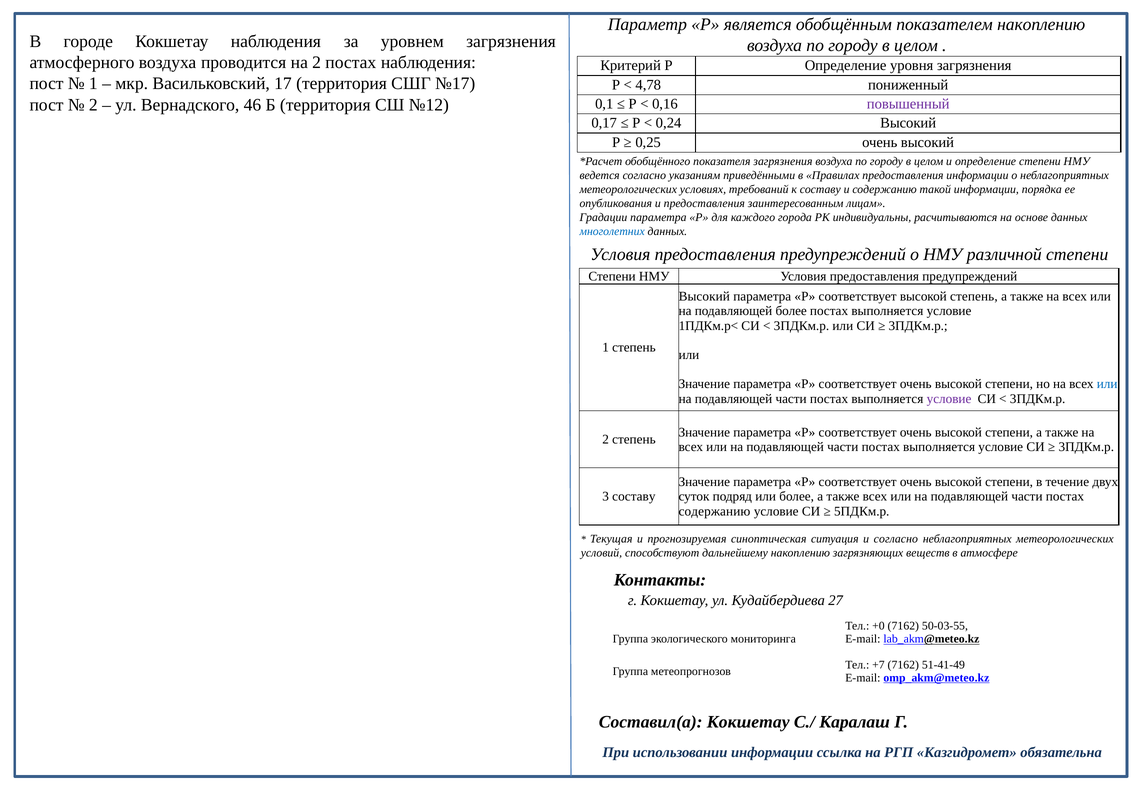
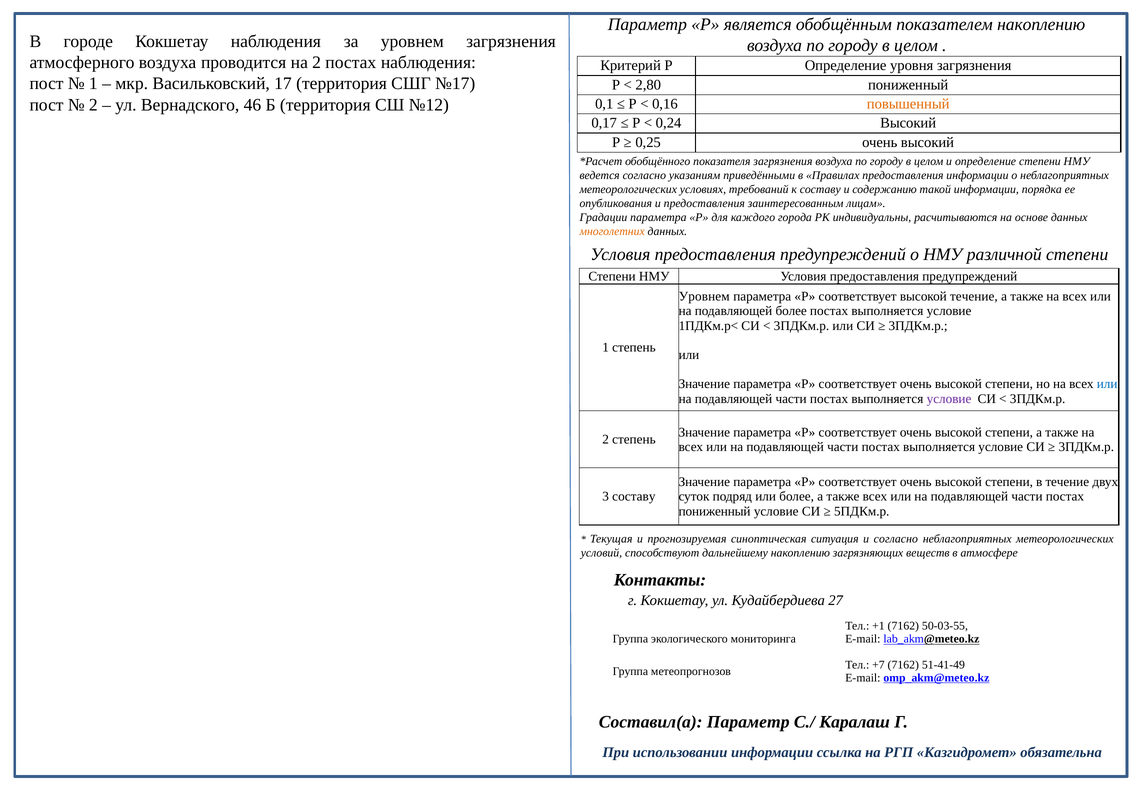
4,78: 4,78 -> 2,80
повышенный colour: purple -> orange
многолетних colour: blue -> orange
Высокий at (704, 297): Высокий -> Уровнем
высокой степень: степень -> течение
содержанию at (714, 512): содержанию -> пониженный
+0: +0 -> +1
Составил(а Кокшетау: Кокшетау -> Параметр
